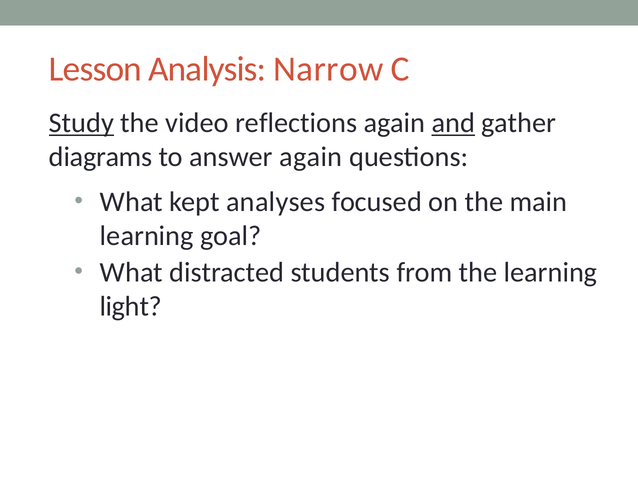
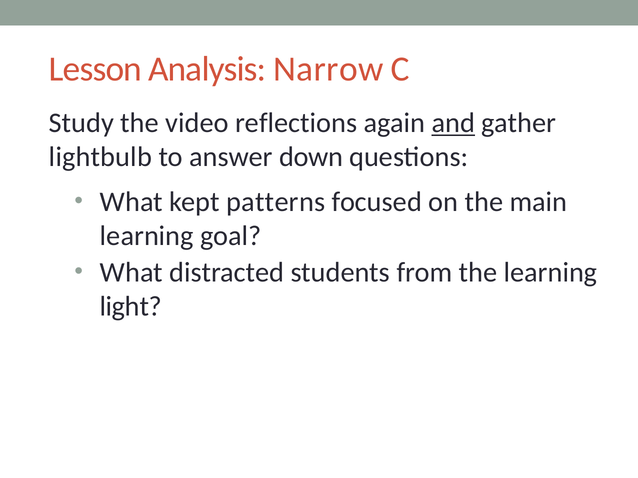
Study underline: present -> none
diagrams: diagrams -> lightbulb
answer again: again -> down
analyses: analyses -> patterns
